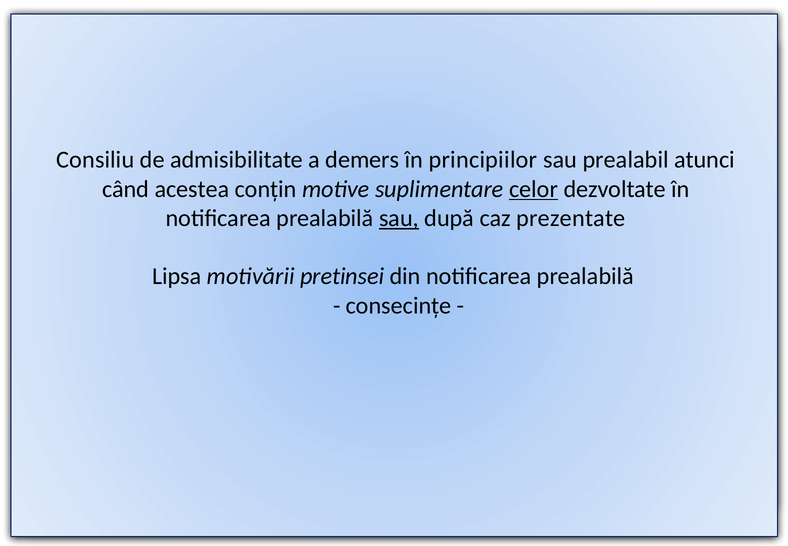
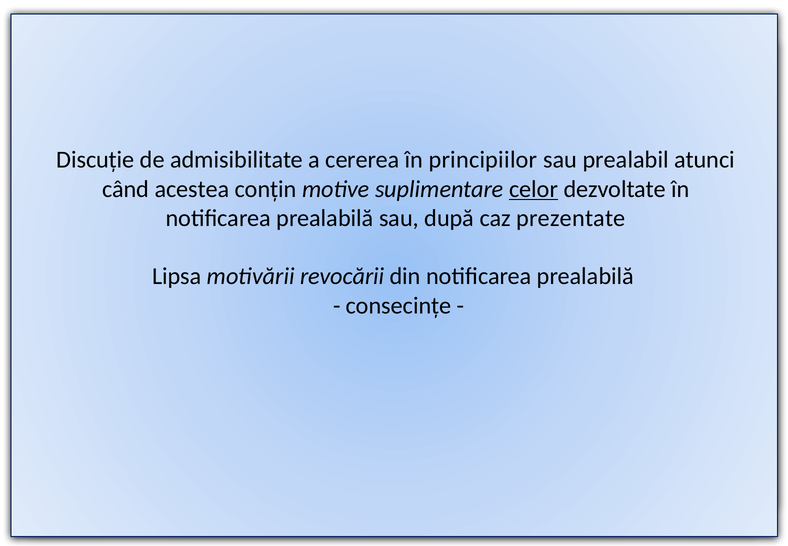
Consiliu: Consiliu -> Discuție
demers: demers -> cererea
sau at (399, 218) underline: present -> none
pretinsei: pretinsei -> revocării
